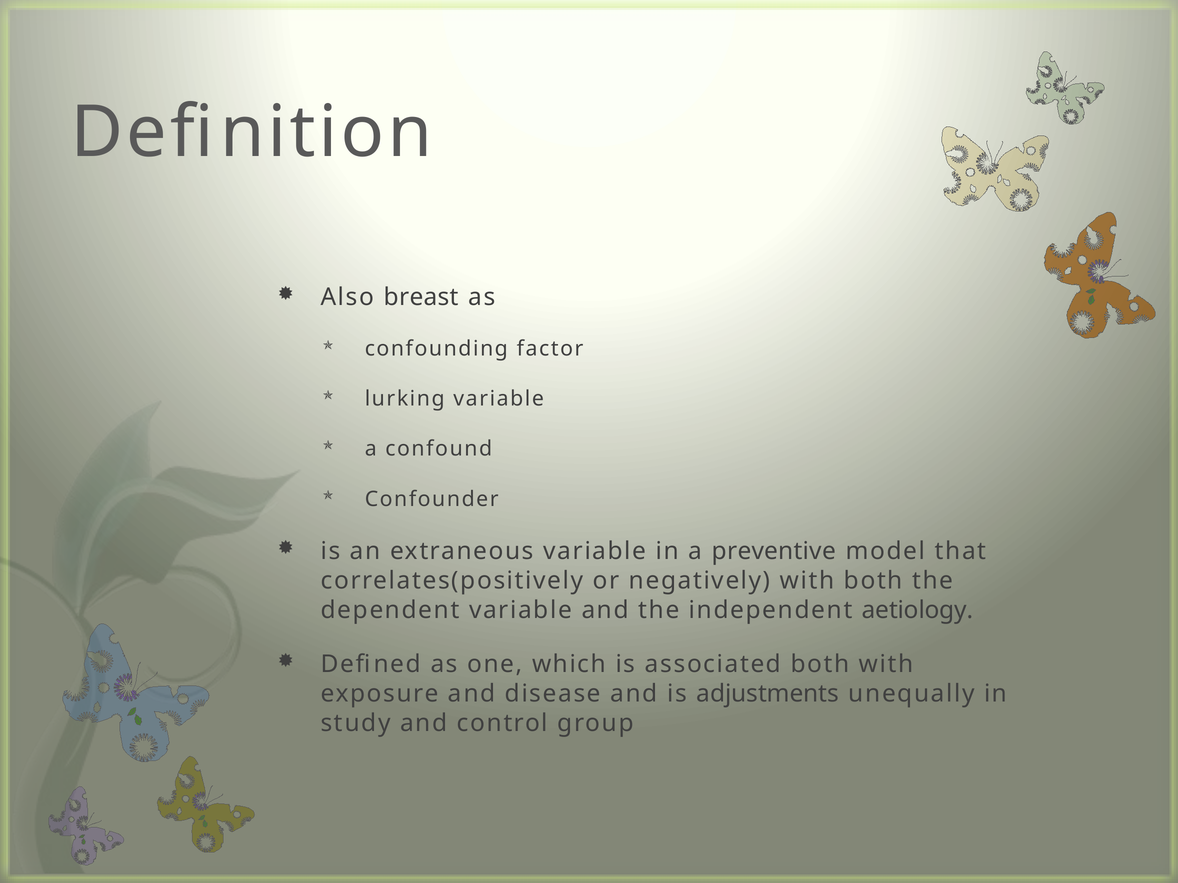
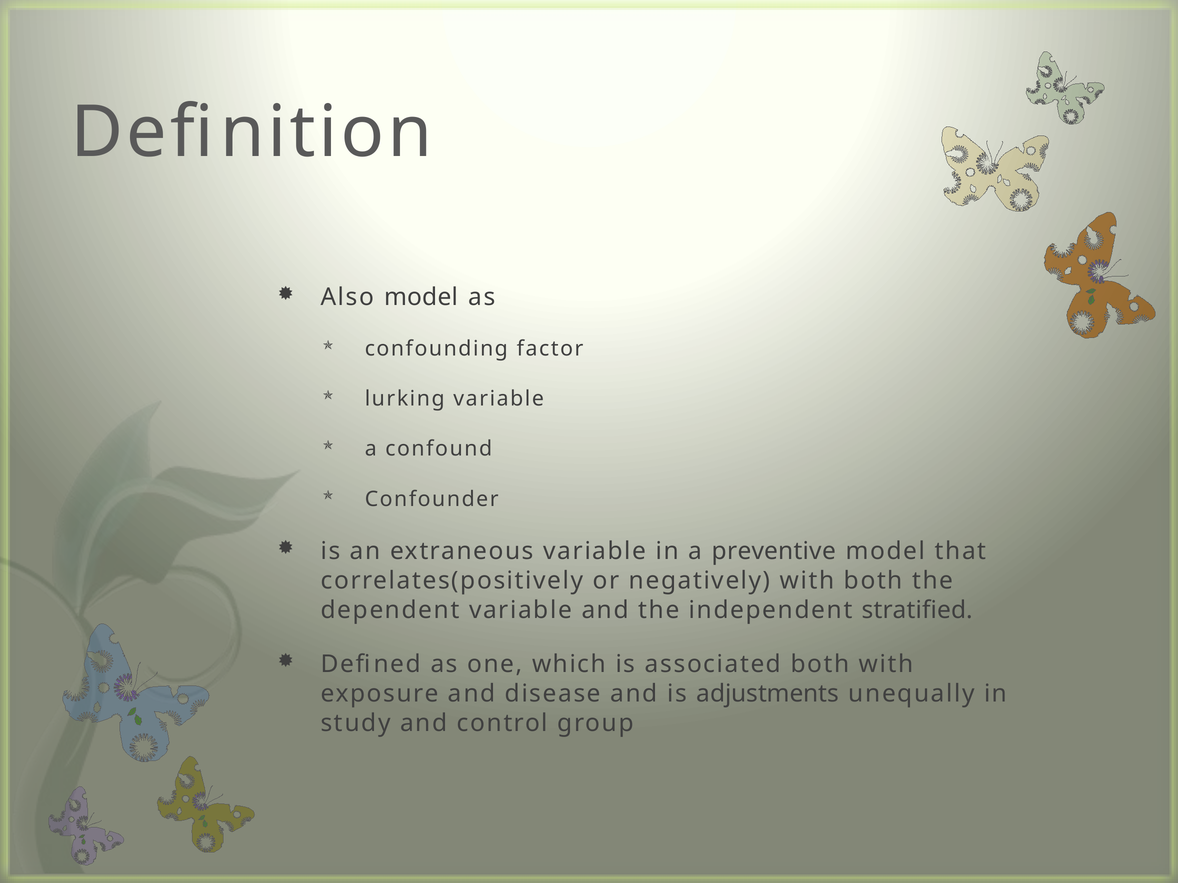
Also breast: breast -> model
aetiology: aetiology -> stratified
